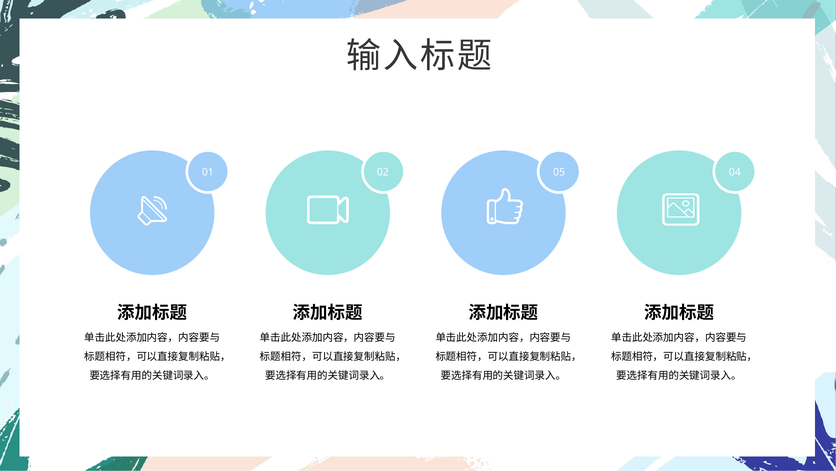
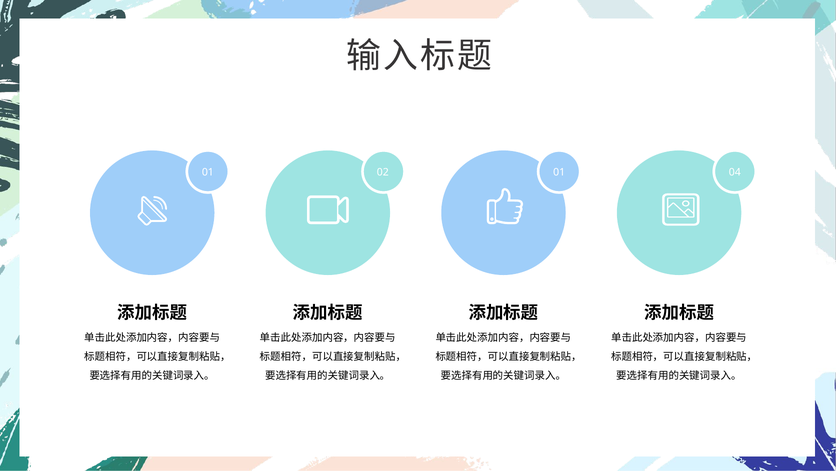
02 05: 05 -> 01
